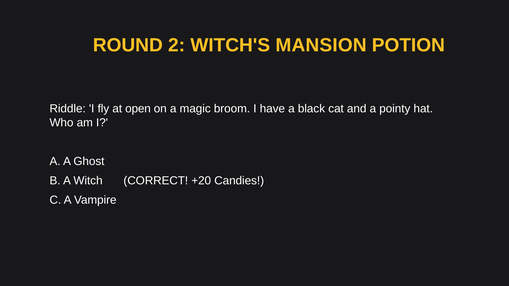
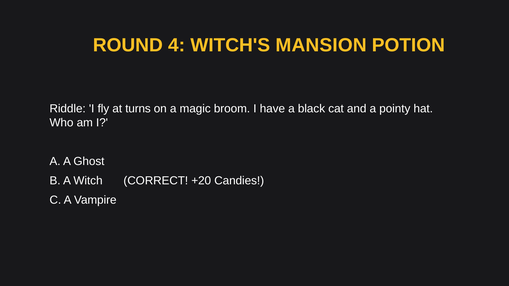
2: 2 -> 4
open: open -> turns
